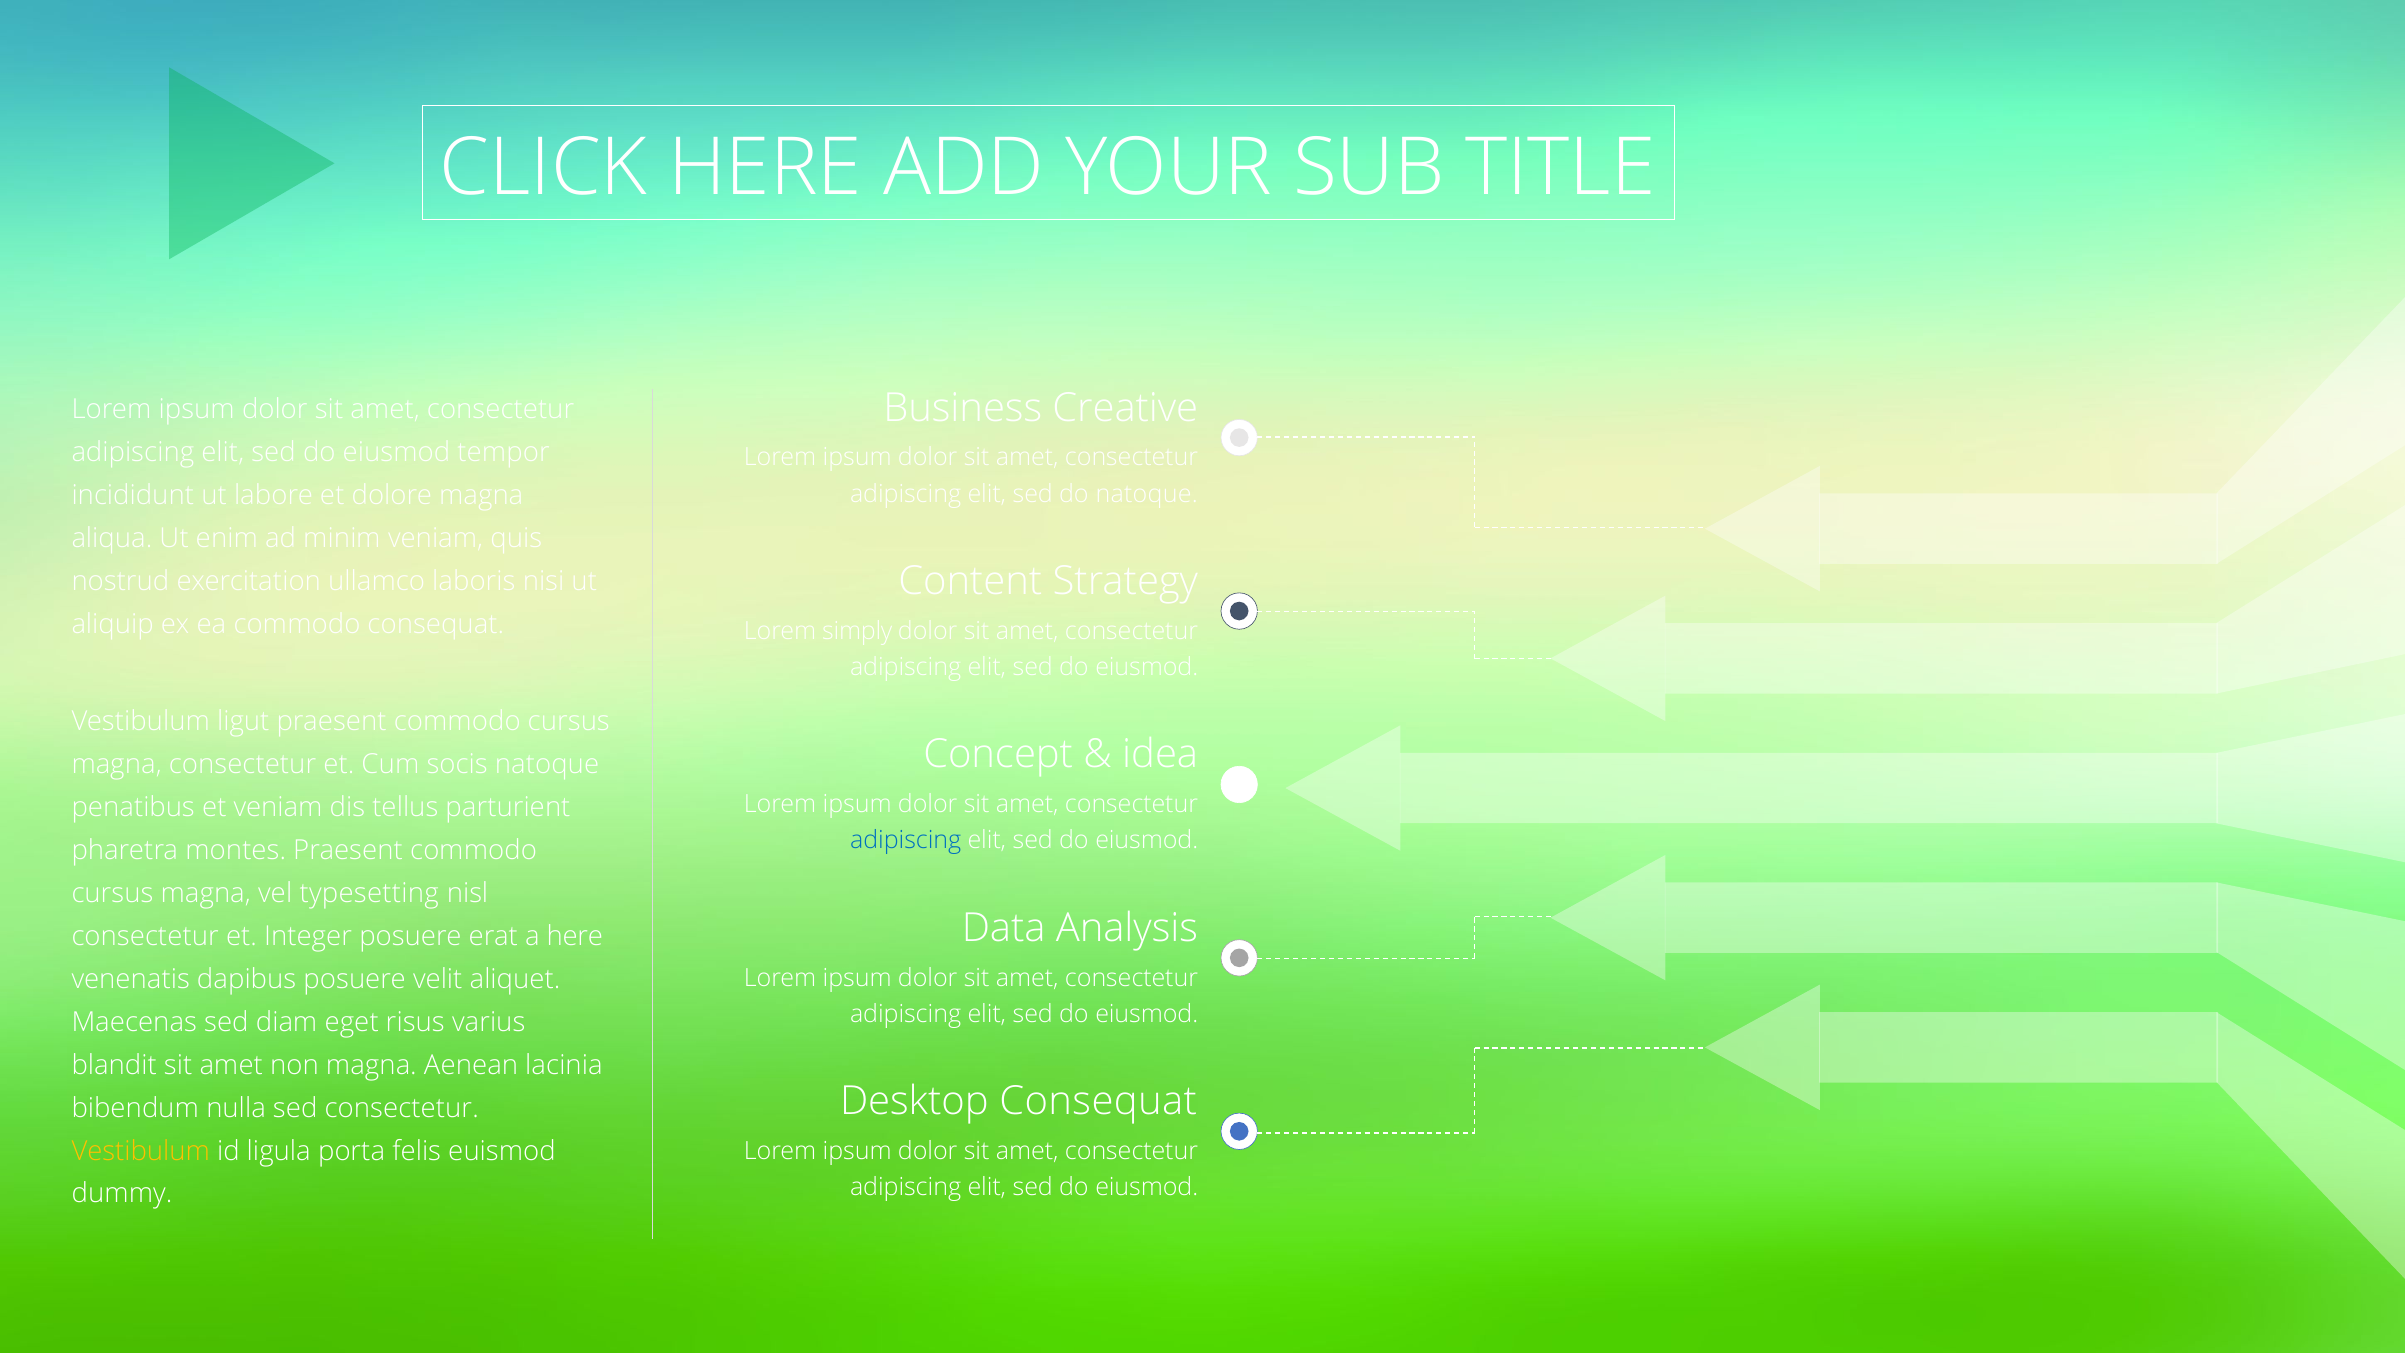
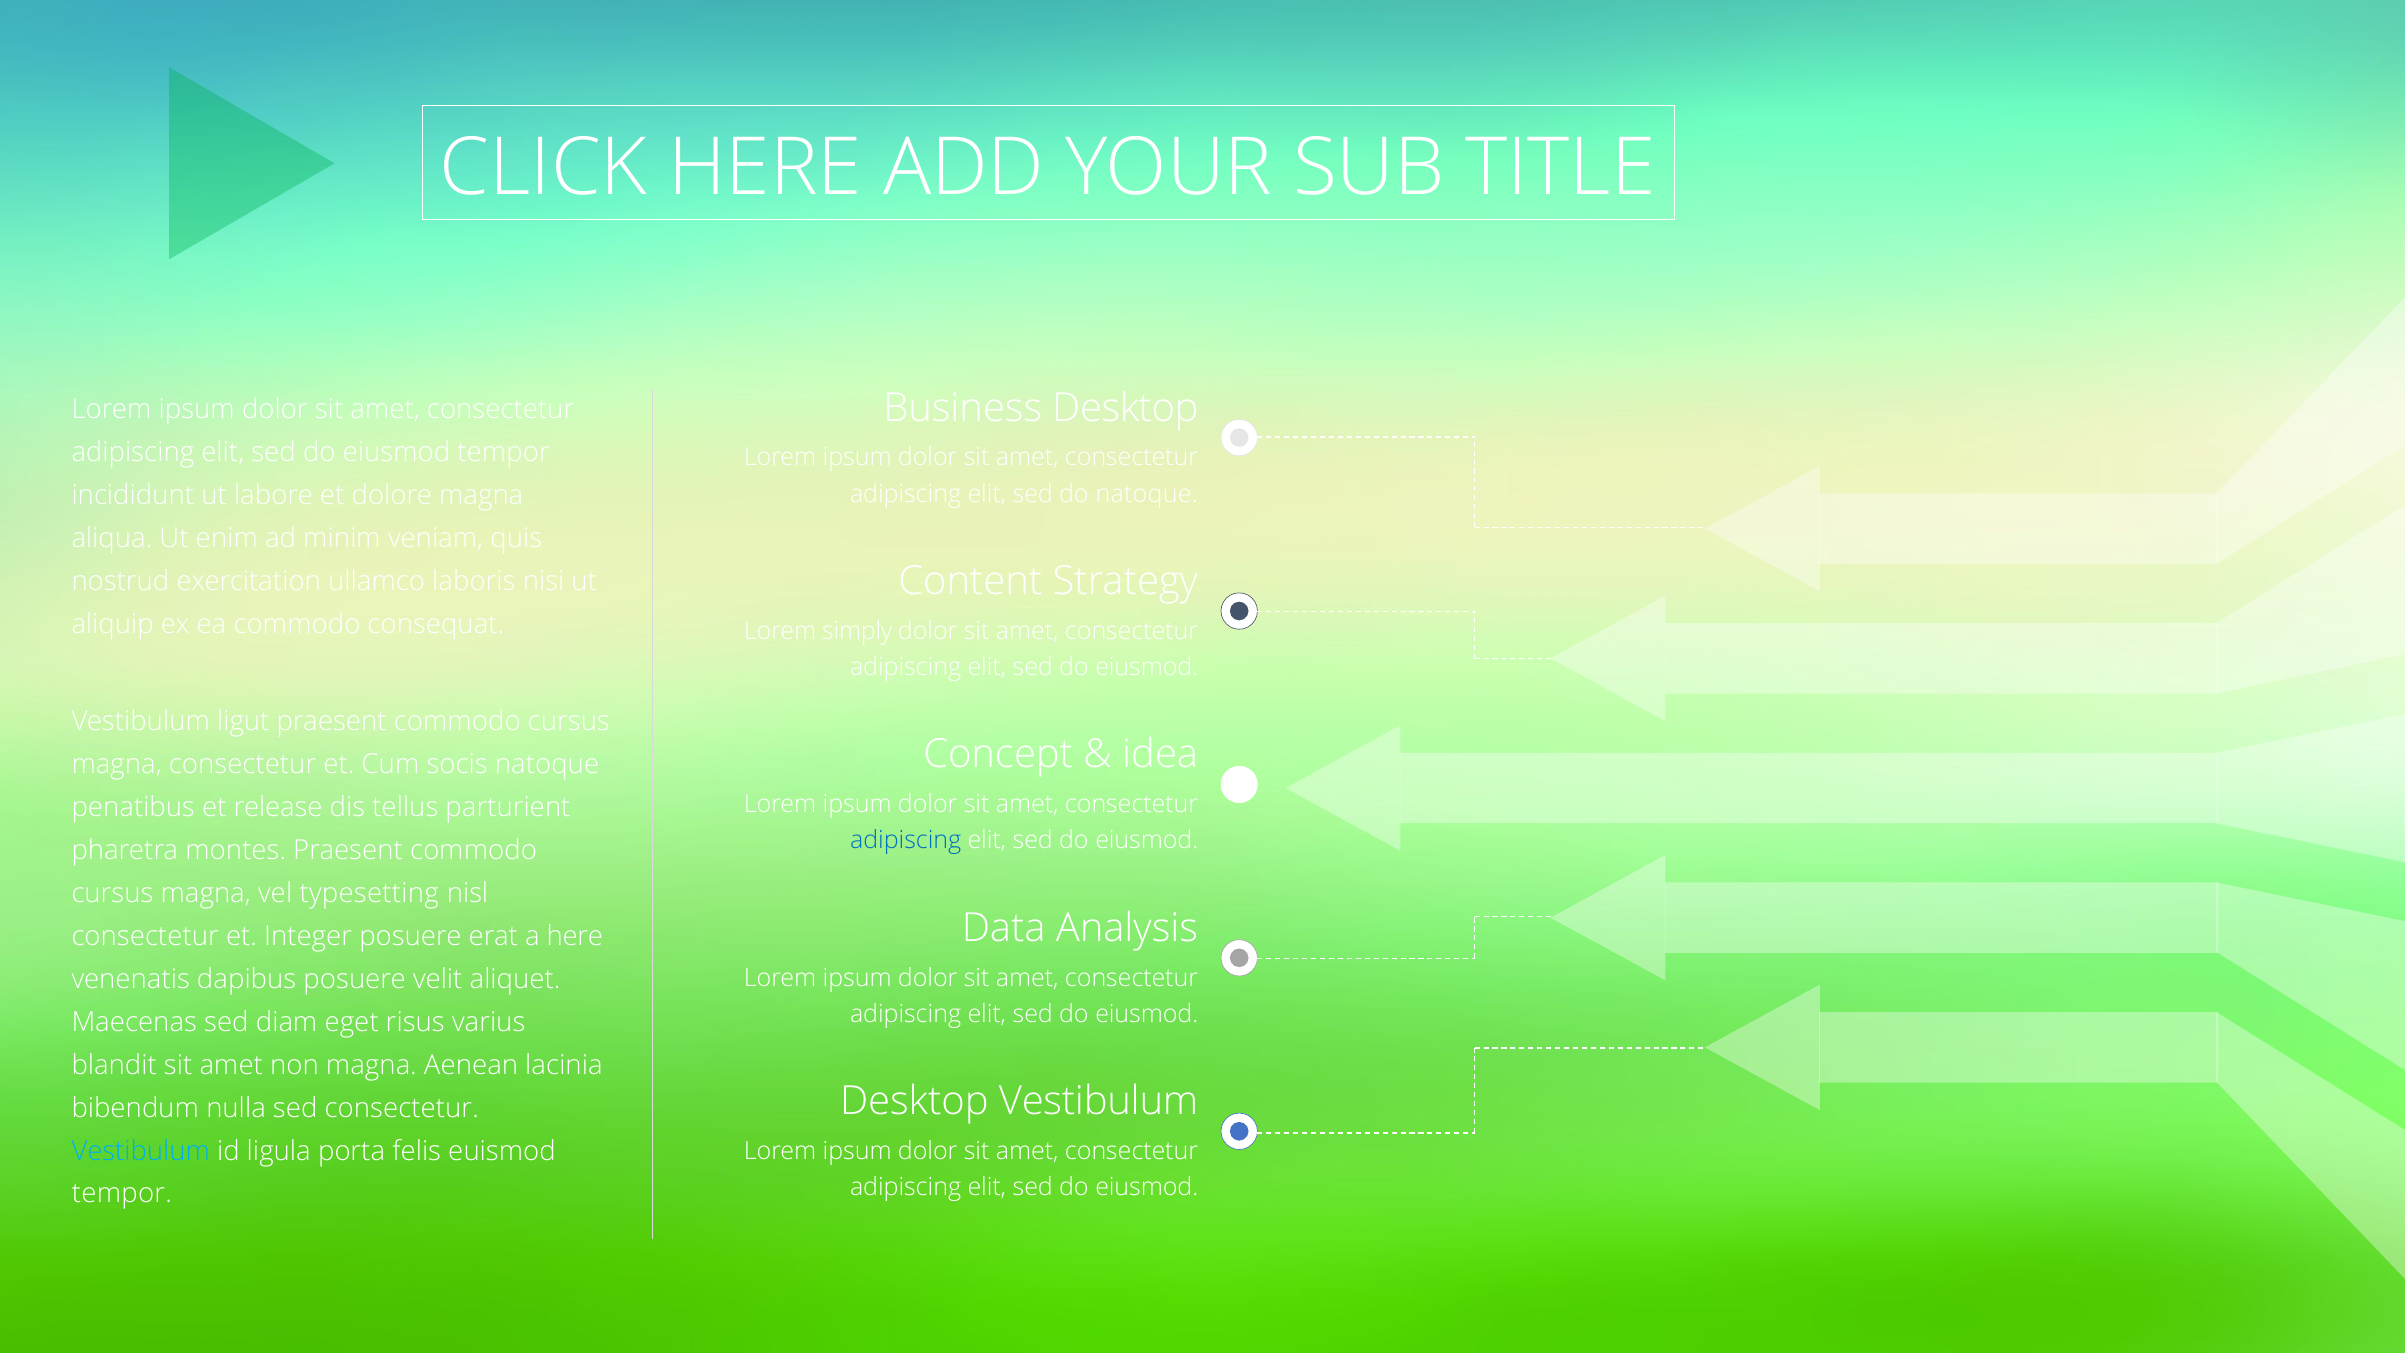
Business Creative: Creative -> Desktop
et veniam: veniam -> release
Desktop Consequat: Consequat -> Vestibulum
Vestibulum at (141, 1151) colour: yellow -> light blue
dummy at (122, 1194): dummy -> tempor
